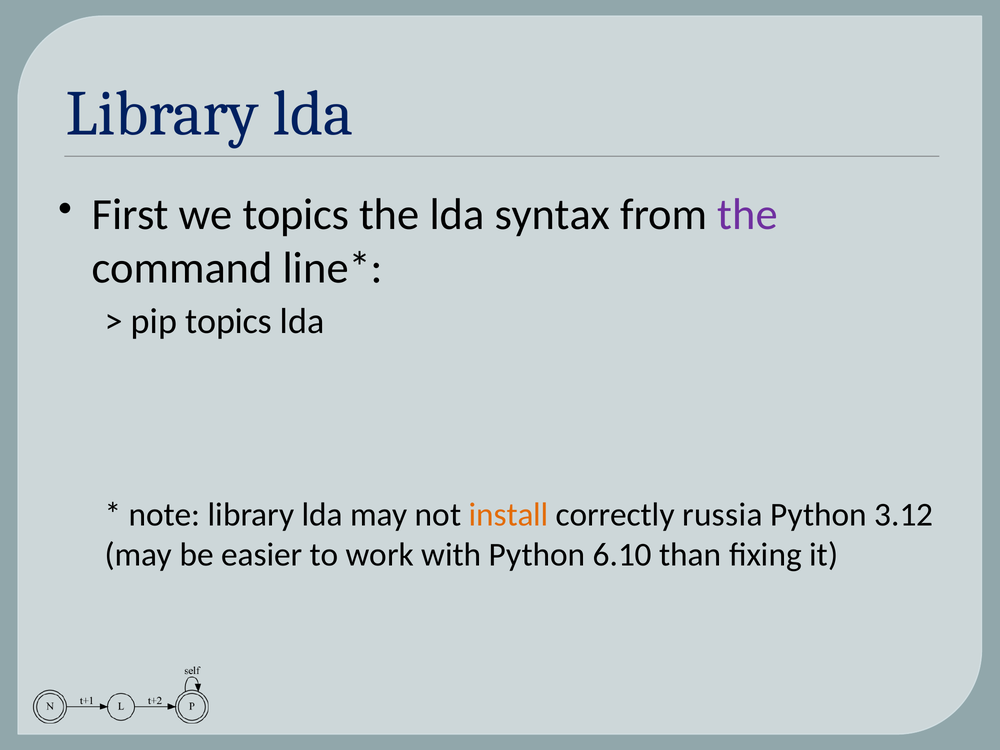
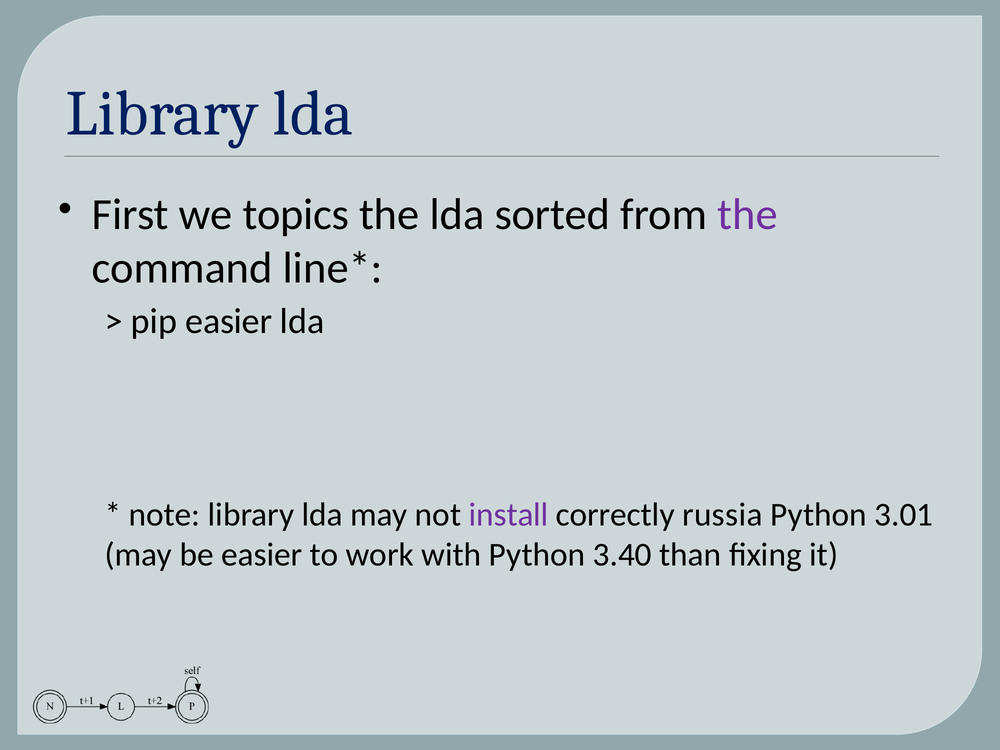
syntax: syntax -> sorted
pip topics: topics -> easier
install colour: orange -> purple
3.12: 3.12 -> 3.01
6.10: 6.10 -> 3.40
